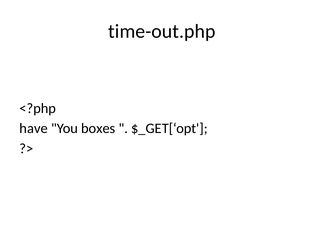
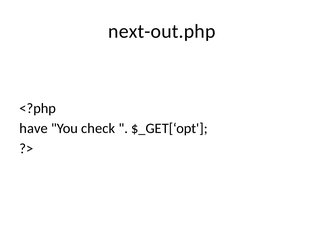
time-out.php: time-out.php -> next-out.php
boxes: boxes -> check
